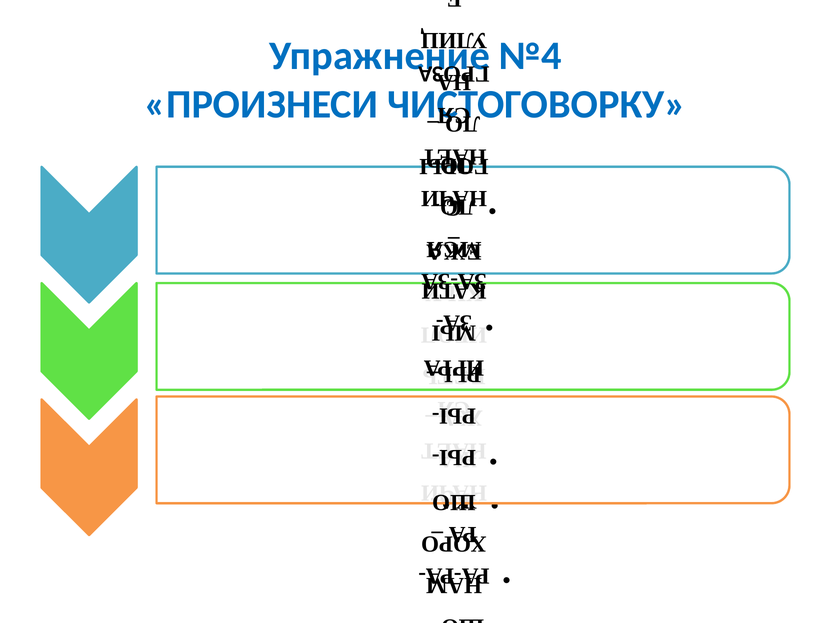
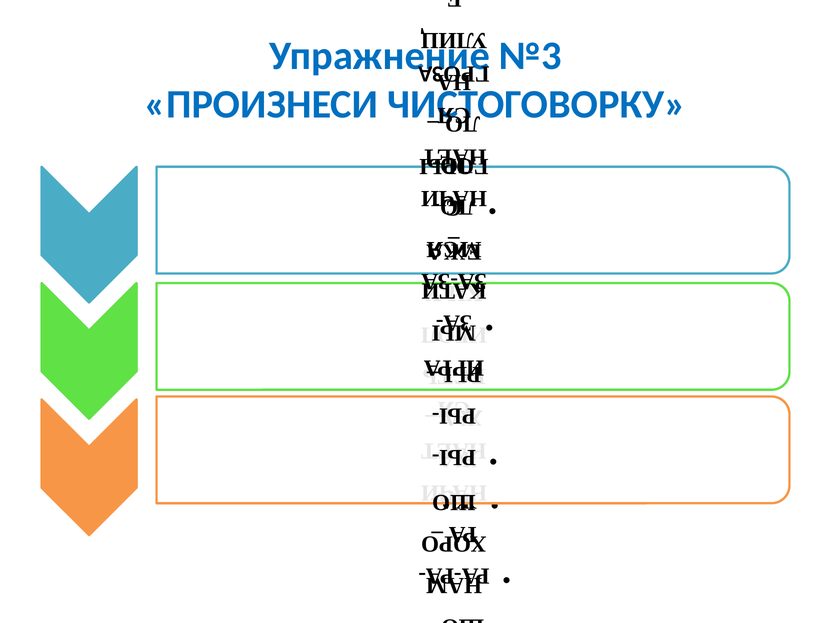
№4: №4 -> №3
